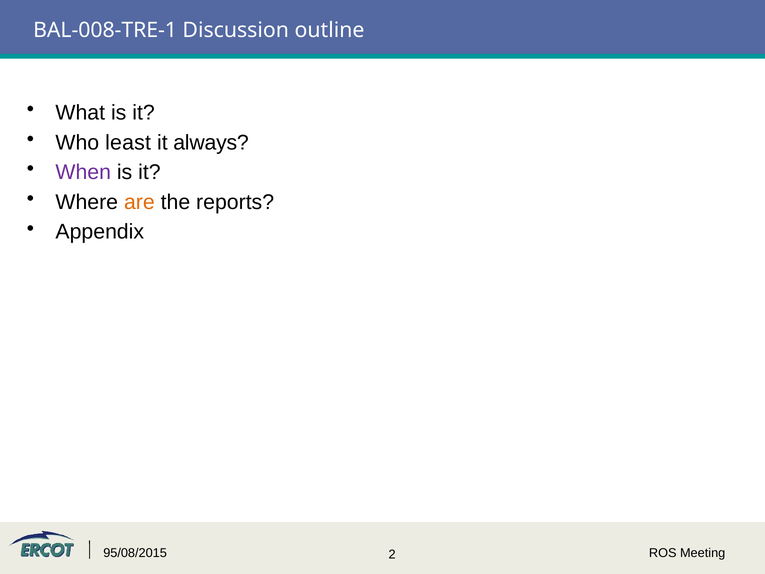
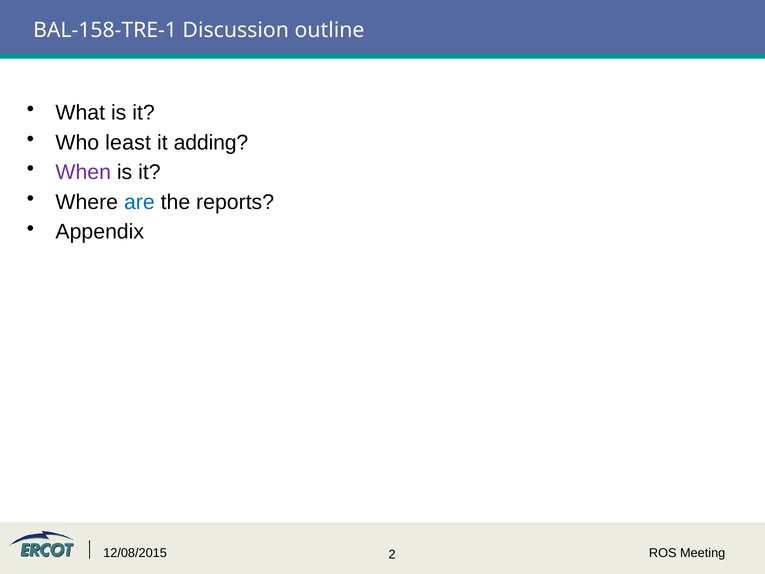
BAL-008-TRE-1: BAL-008-TRE-1 -> BAL-158-TRE-1
always: always -> adding
are colour: orange -> blue
95/08/2015: 95/08/2015 -> 12/08/2015
